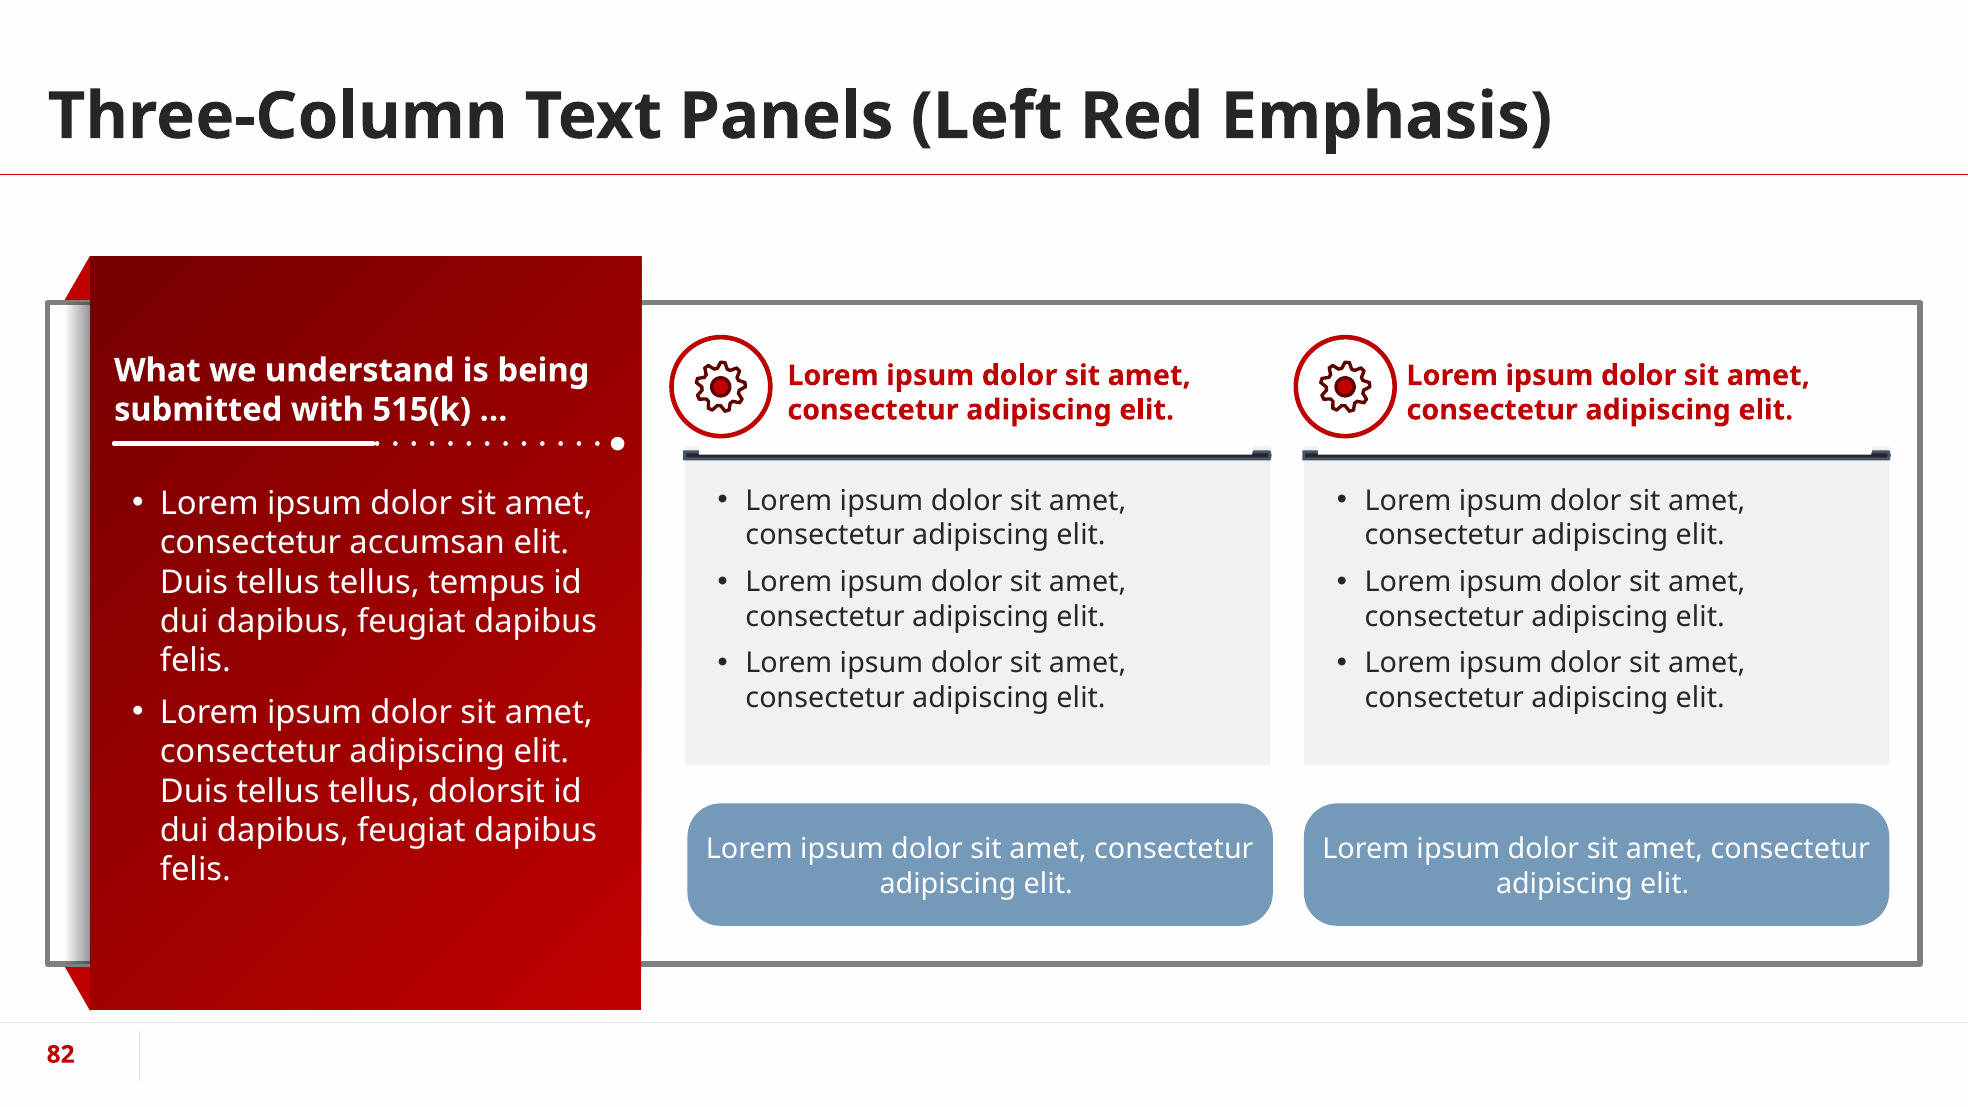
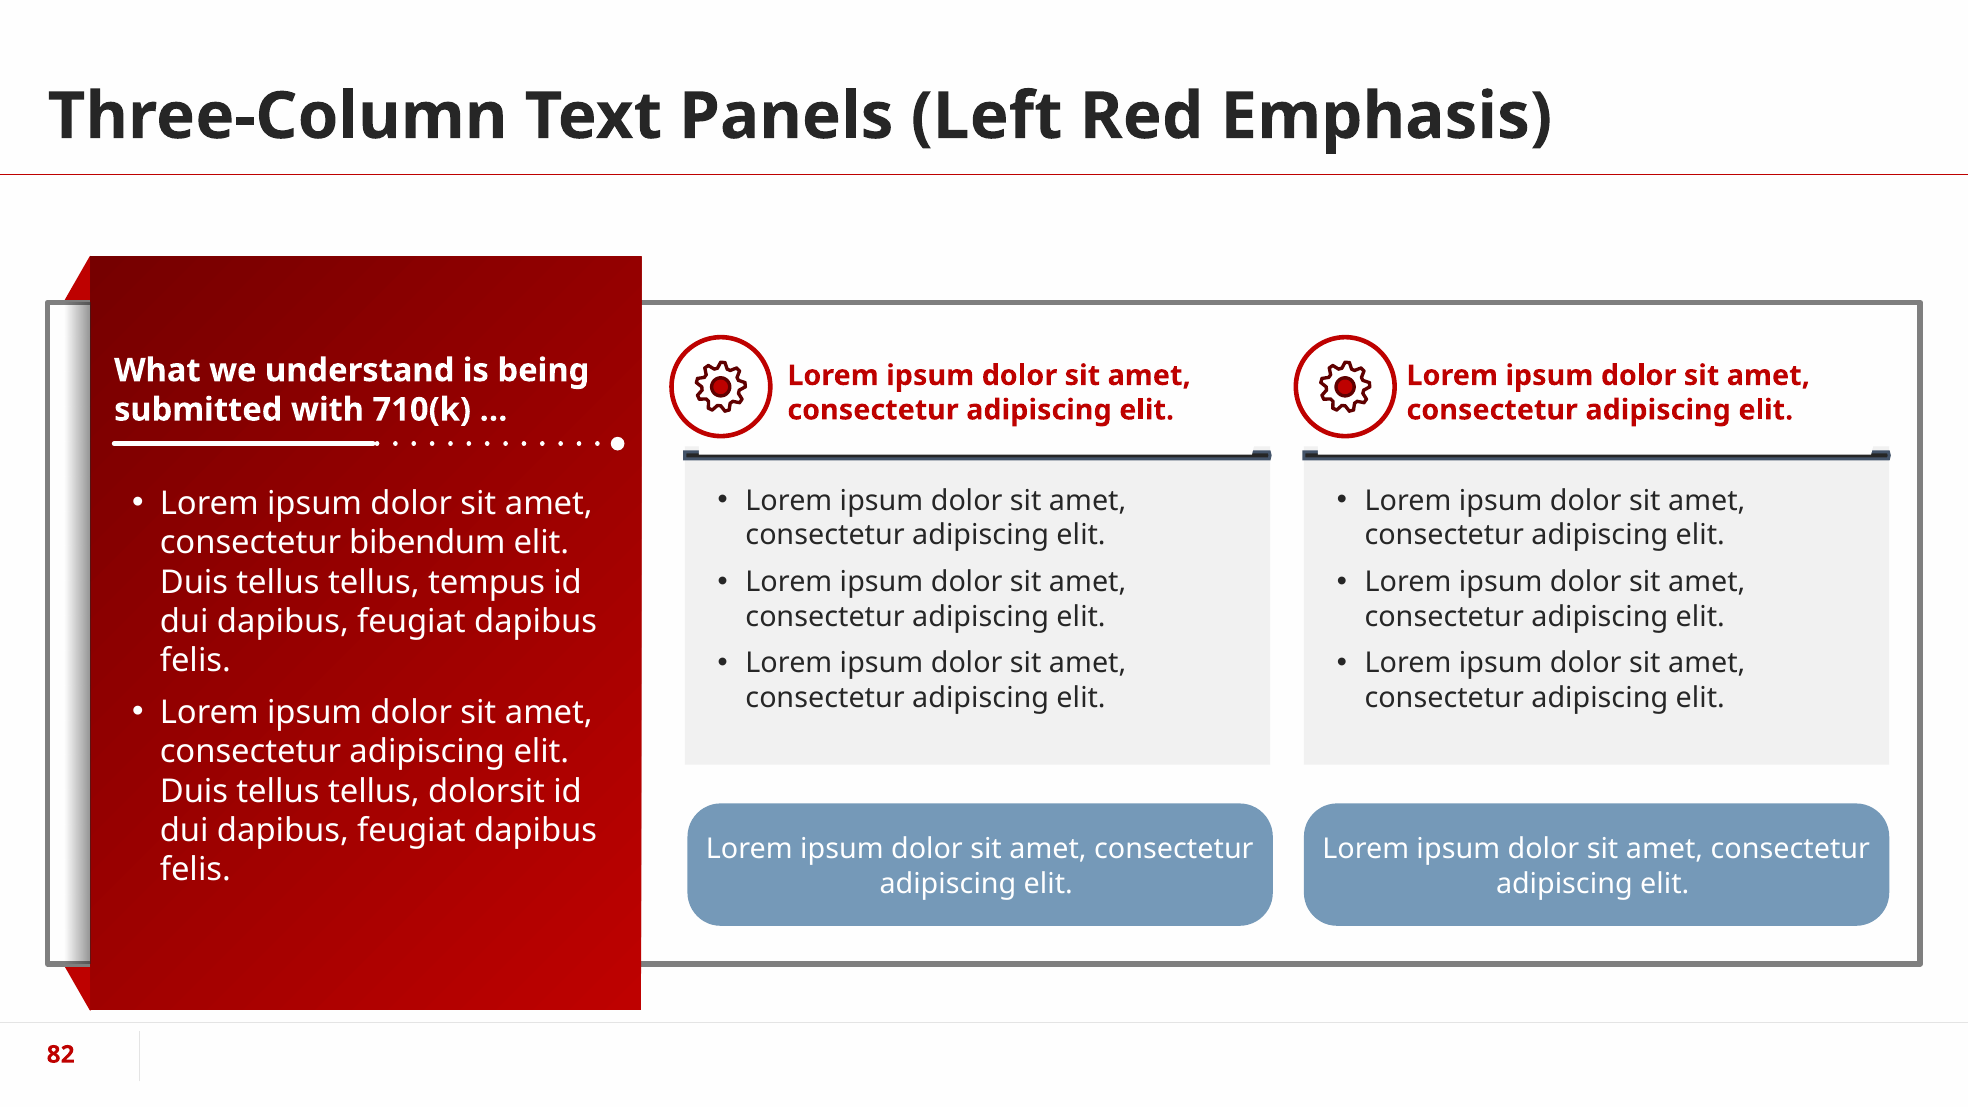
515(k: 515(k -> 710(k
accumsan: accumsan -> bibendum
